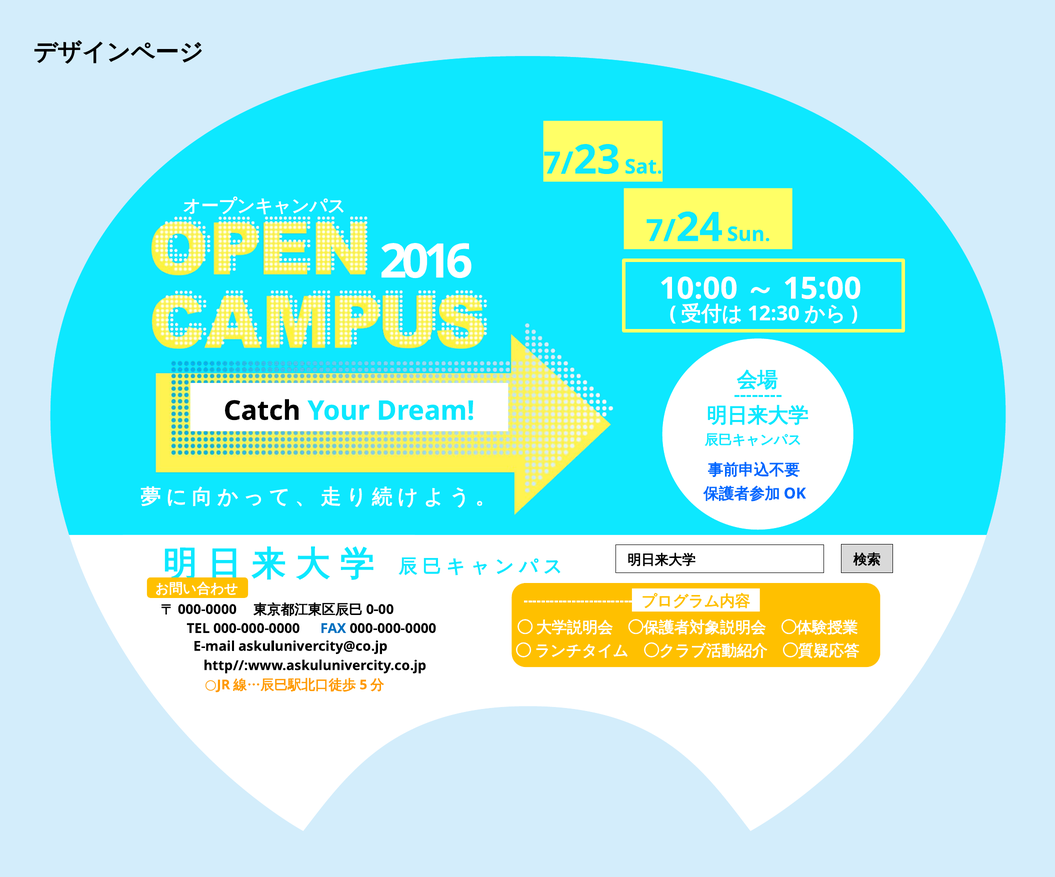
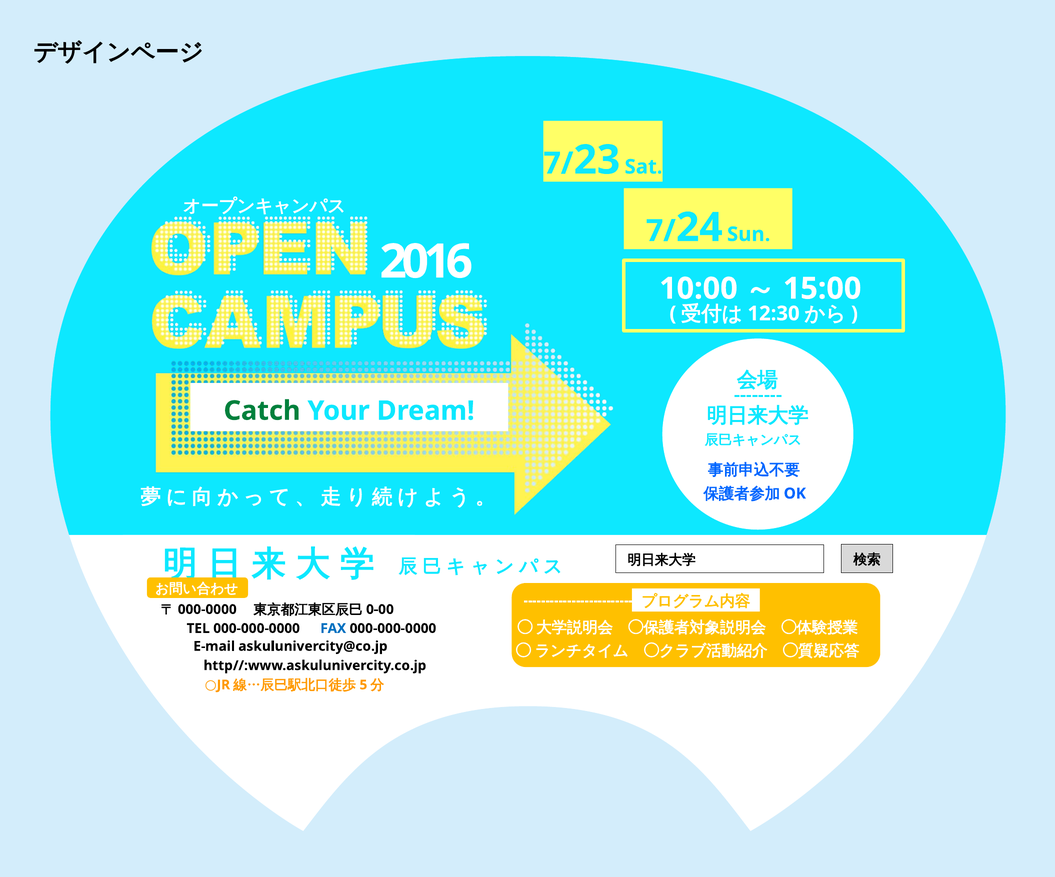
Catch colour: black -> green
